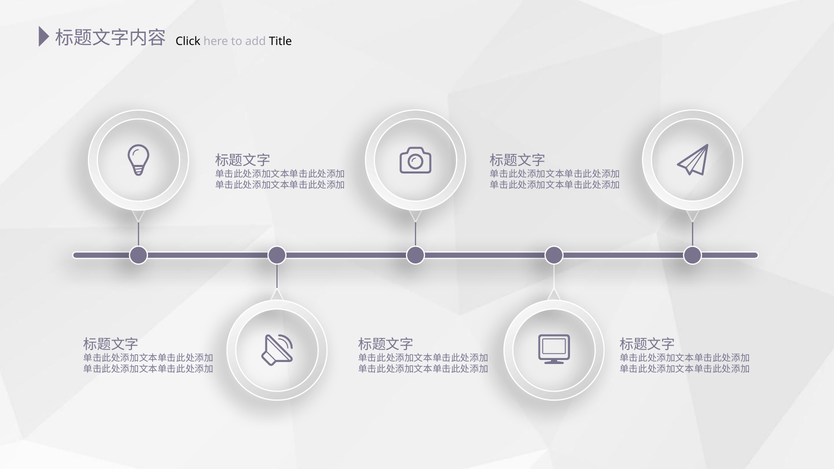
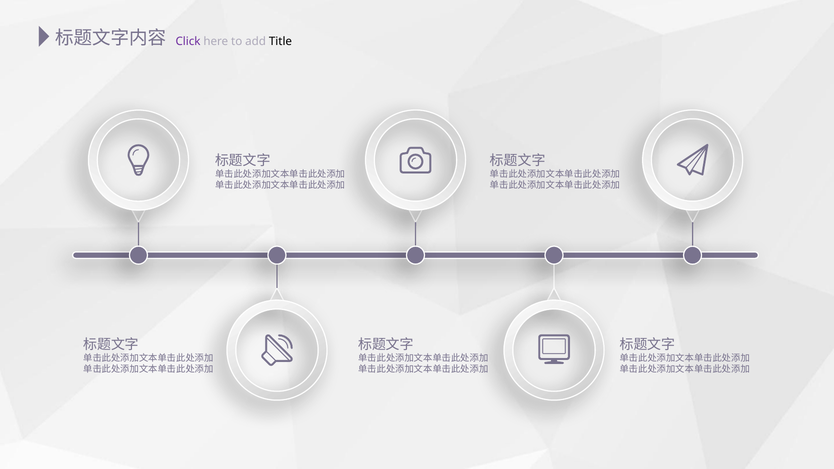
Click colour: black -> purple
